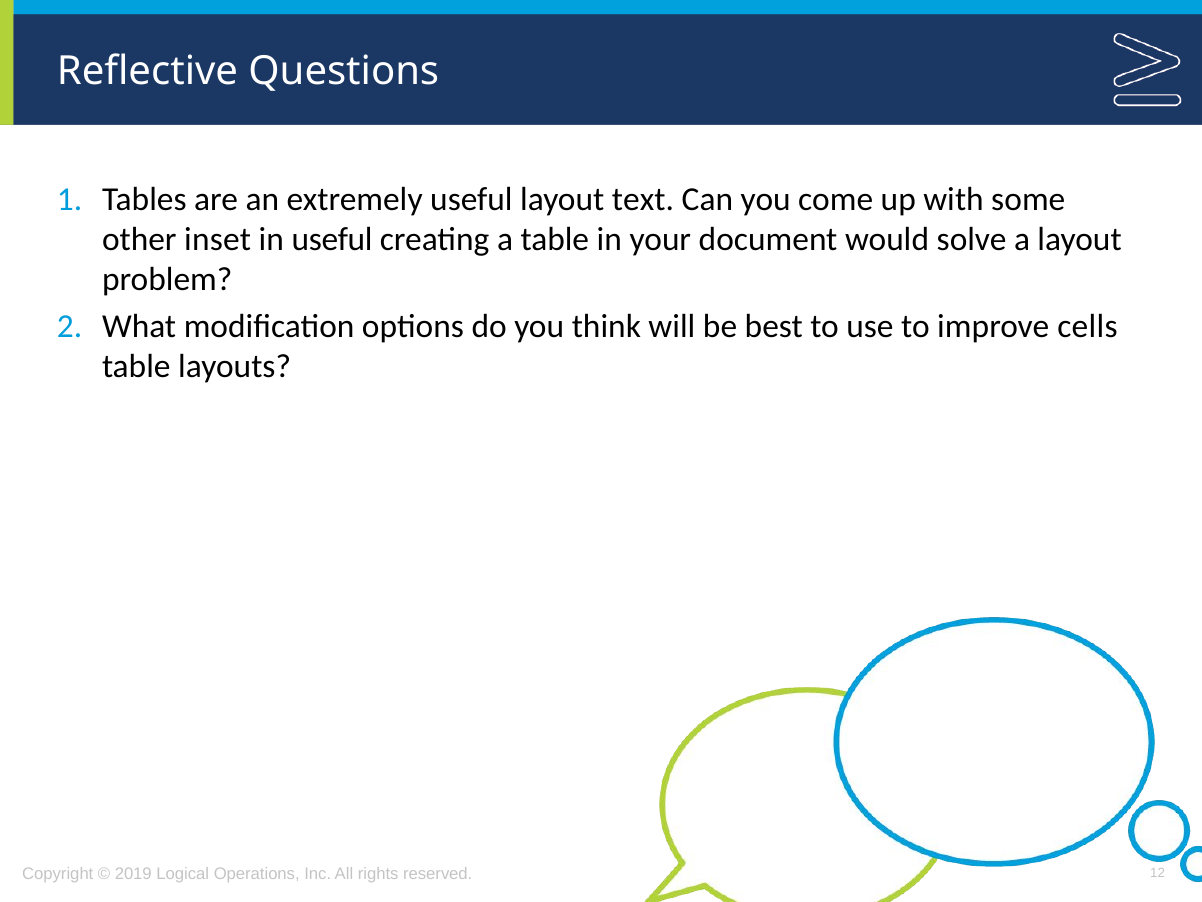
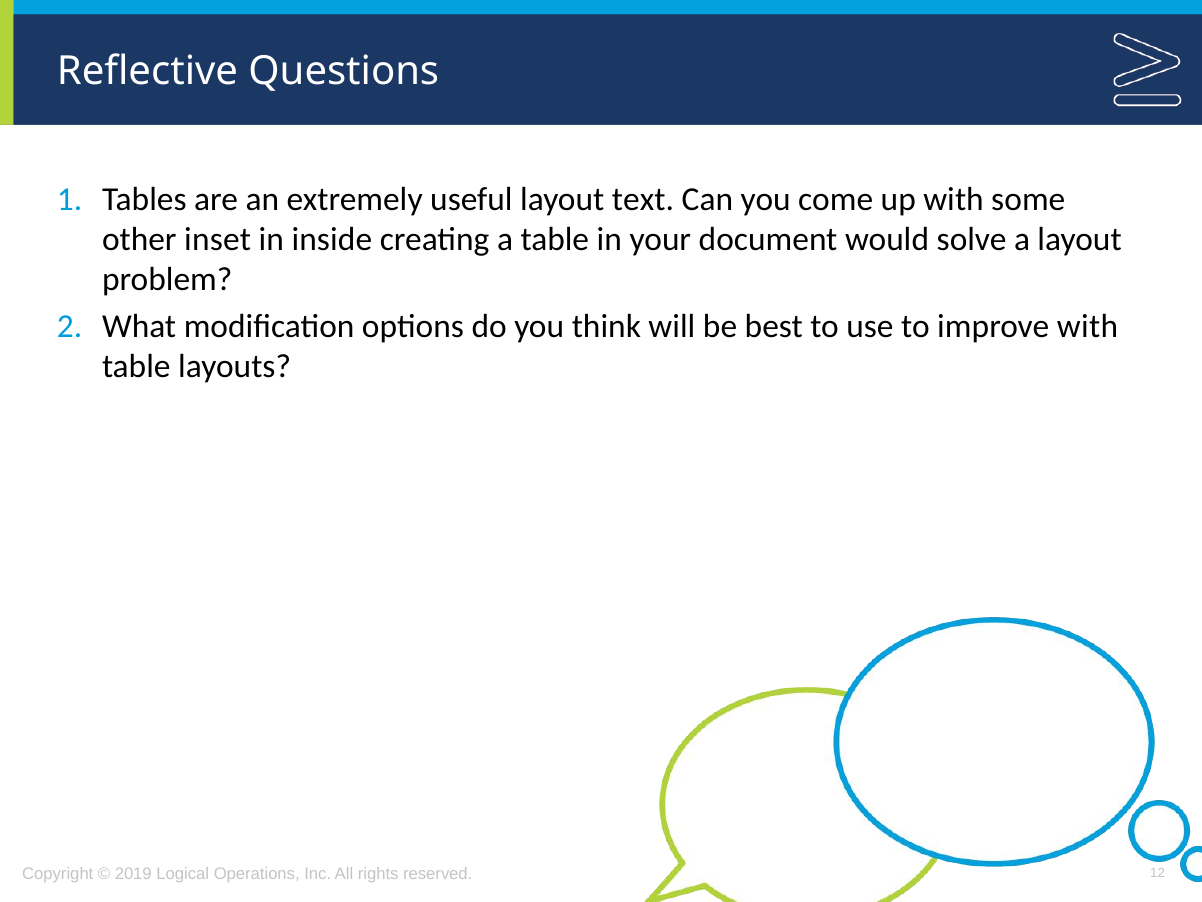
in useful: useful -> inside
improve cells: cells -> with
